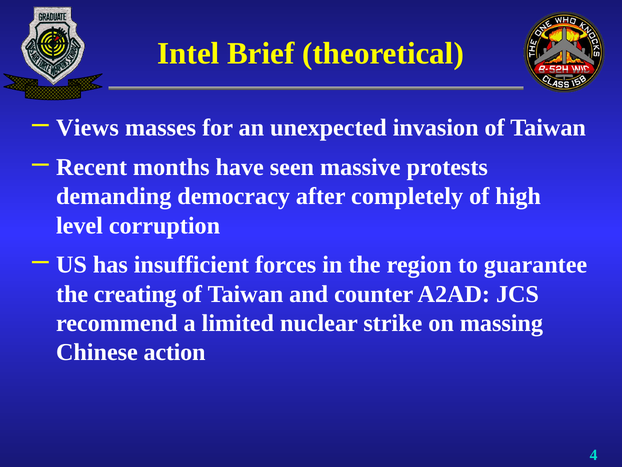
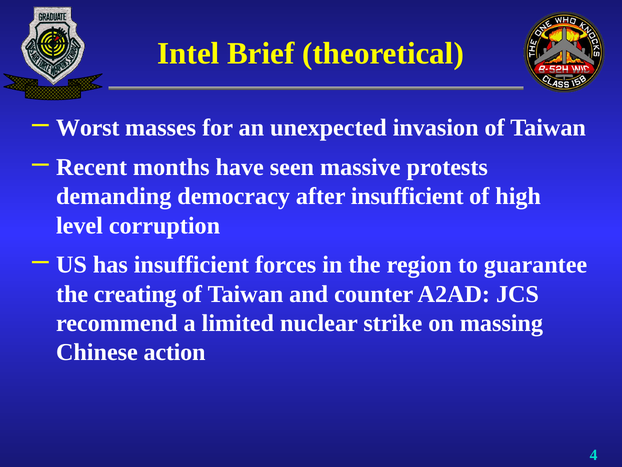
Views: Views -> Worst
after completely: completely -> insufficient
